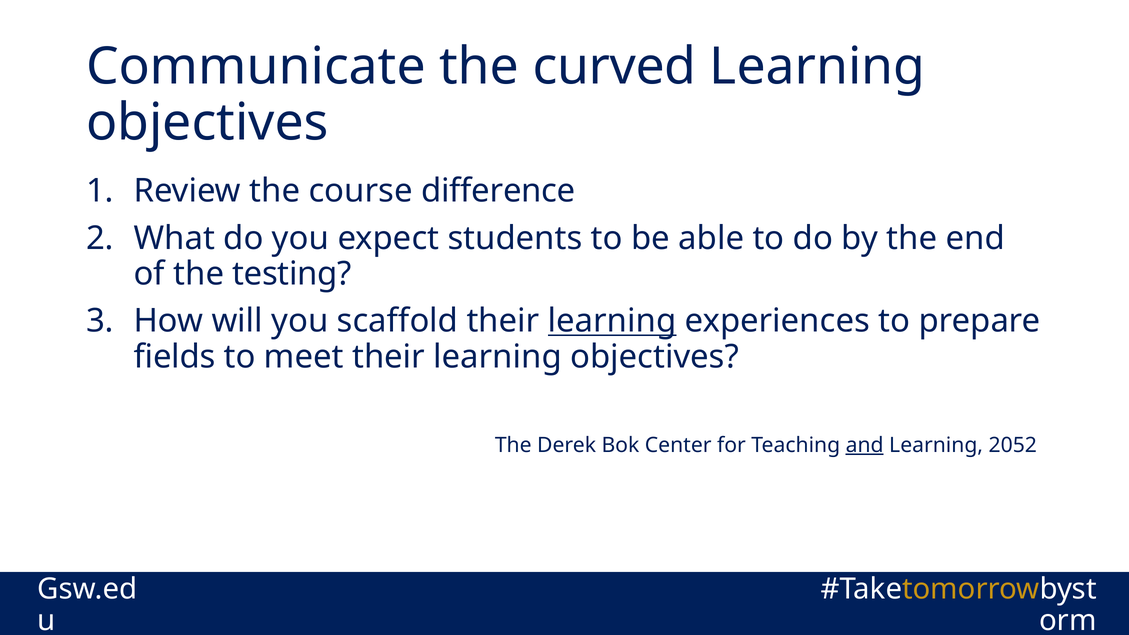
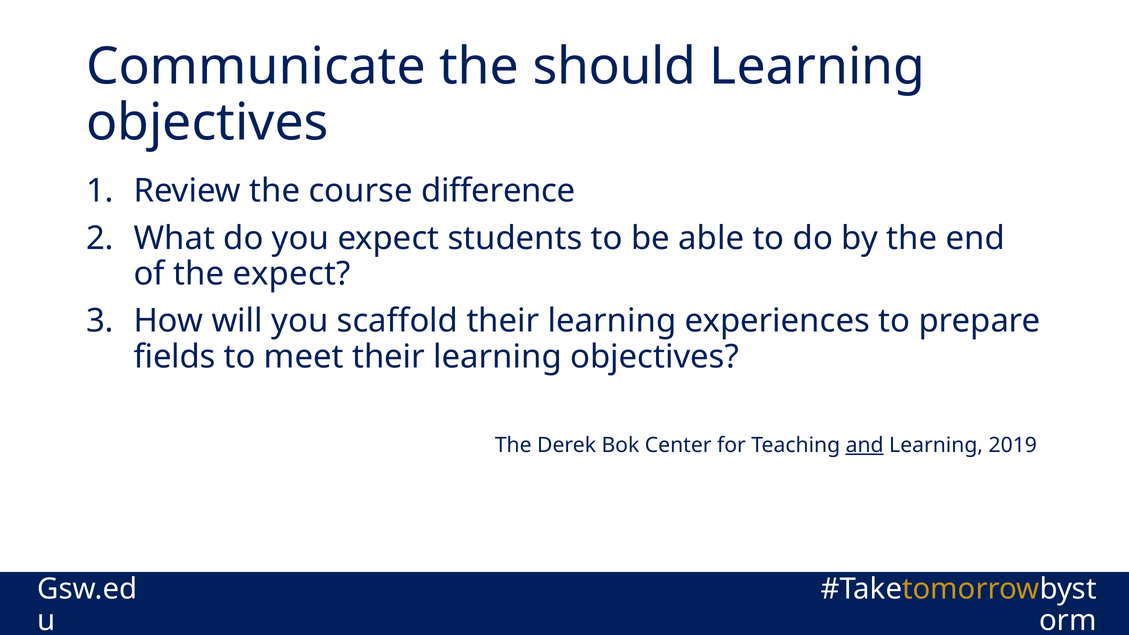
curved: curved -> should
the testing: testing -> expect
learning at (612, 321) underline: present -> none
2052: 2052 -> 2019
